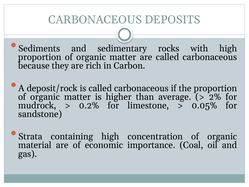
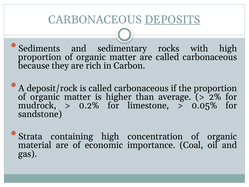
DEPOSITS underline: none -> present
